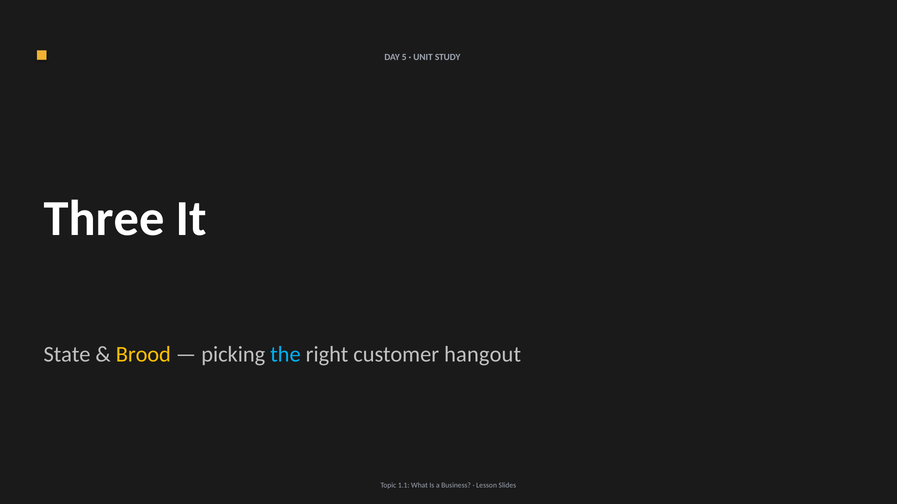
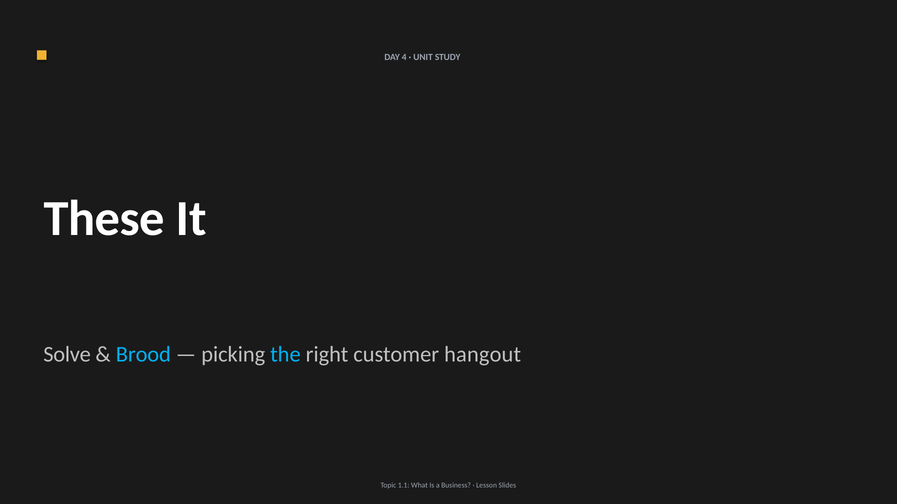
5: 5 -> 4
Three: Three -> These
State: State -> Solve
Brood colour: yellow -> light blue
